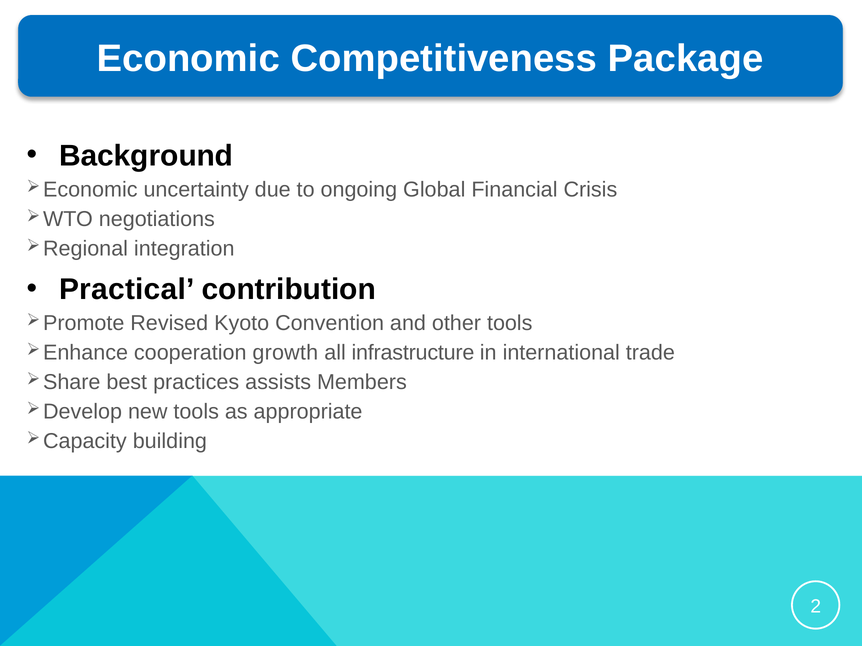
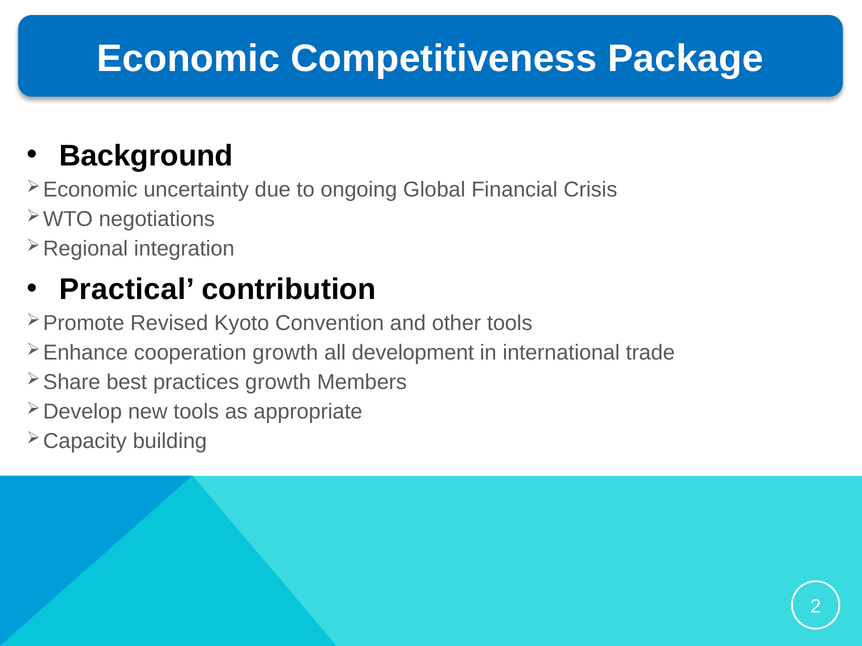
infrastructure: infrastructure -> development
practices assists: assists -> growth
